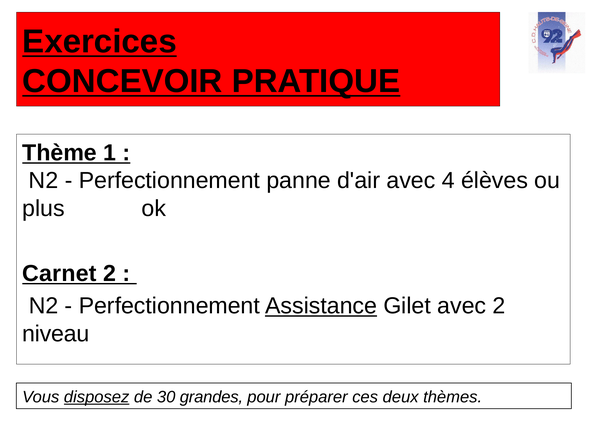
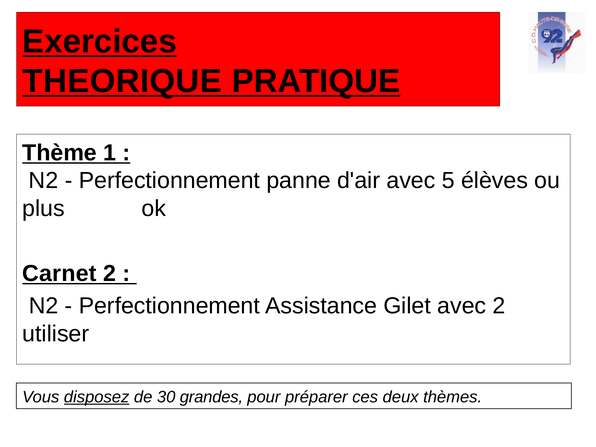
CONCEVOIR: CONCEVOIR -> THEORIQUE
4: 4 -> 5
Assistance underline: present -> none
niveau: niveau -> utiliser
